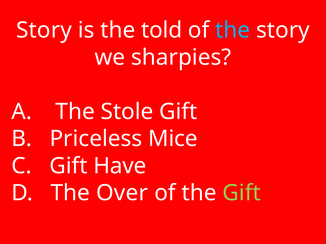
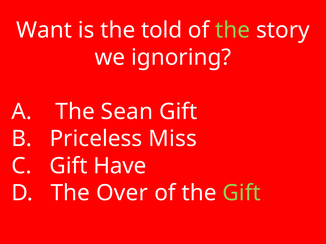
Story at (44, 30): Story -> Want
the at (233, 30) colour: light blue -> light green
sharpies: sharpies -> ignoring
Stole: Stole -> Sean
Mice: Mice -> Miss
